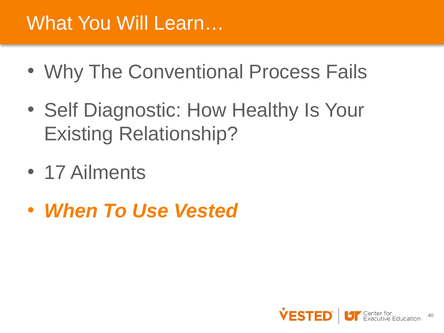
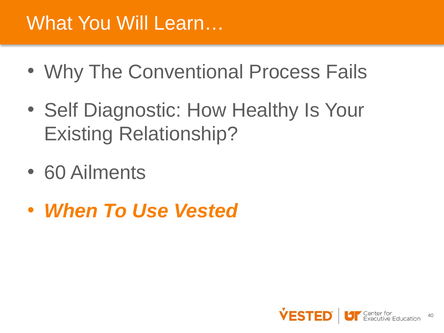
17: 17 -> 60
